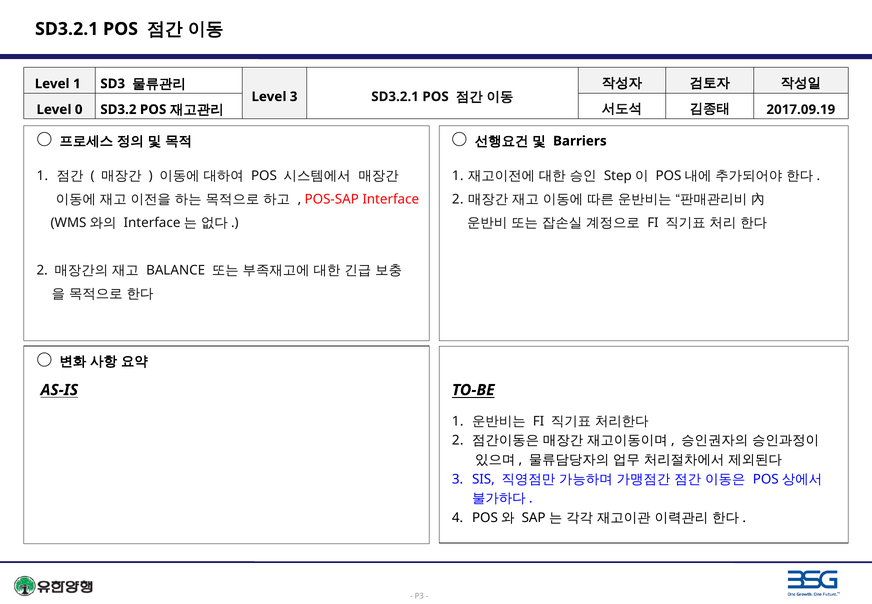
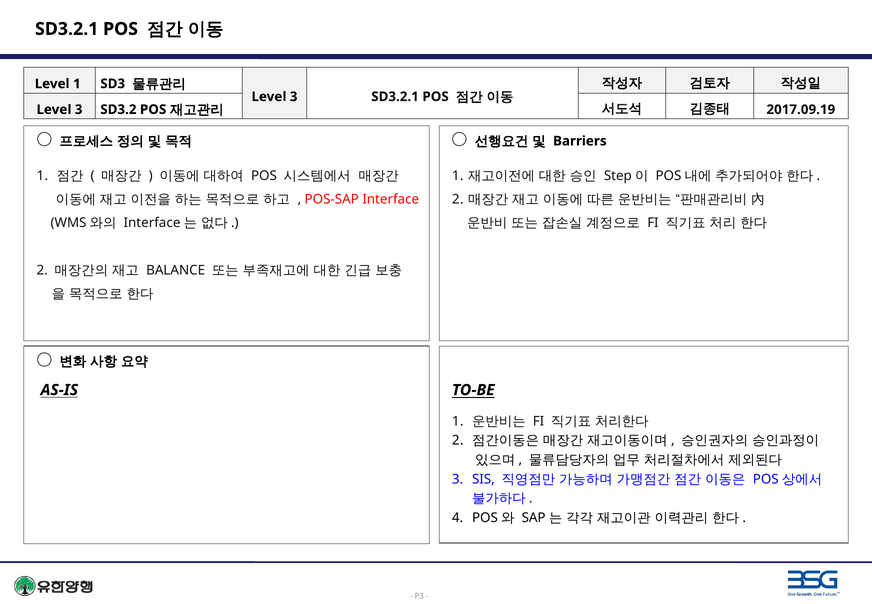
0 at (79, 110): 0 -> 3
